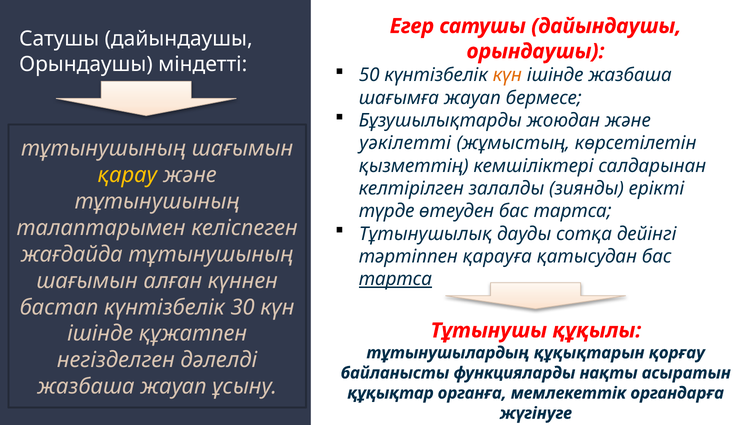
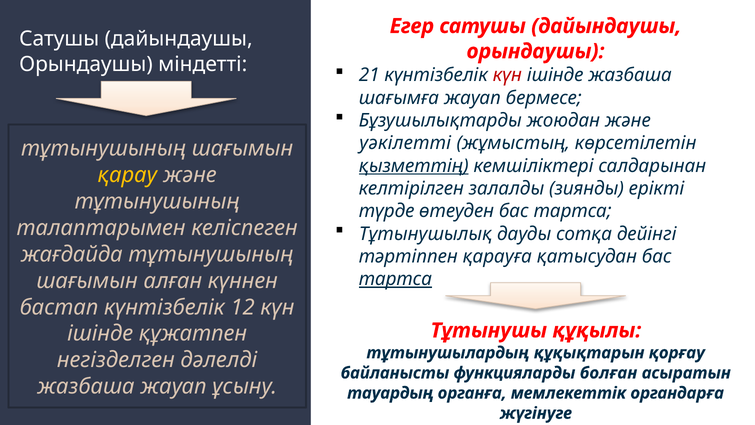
50: 50 -> 21
күн at (507, 75) colour: orange -> red
қызметтің underline: none -> present
30: 30 -> 12
нақты: нақты -> болған
құқықтар: құқықтар -> тауардың
